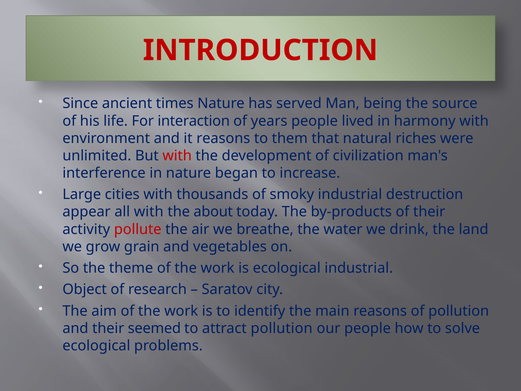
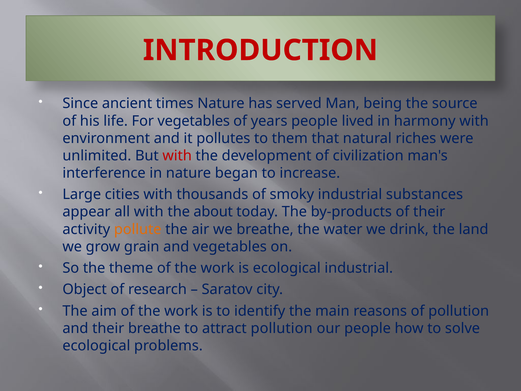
For interaction: interaction -> vegetables
it reasons: reasons -> pollutes
destruction: destruction -> substances
pollute colour: red -> orange
their seemed: seemed -> breathe
